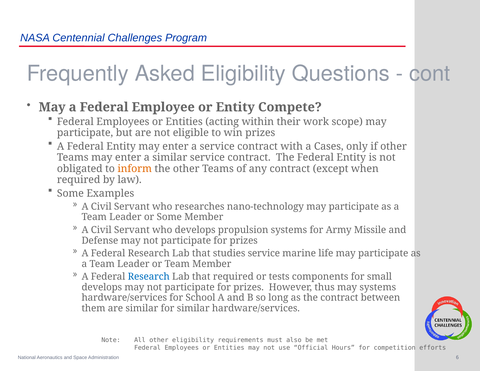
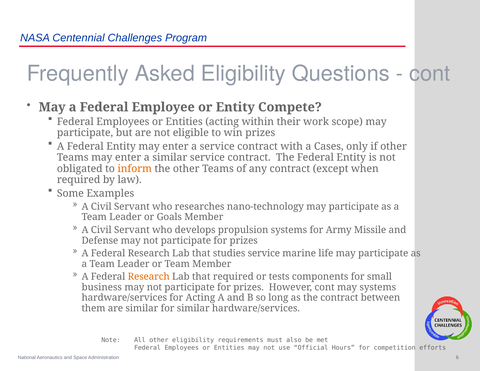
or Some: Some -> Goals
Research at (149, 277) colour: blue -> orange
develops at (102, 287): develops -> business
However thus: thus -> cont
for School: School -> Acting
